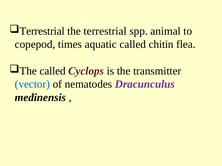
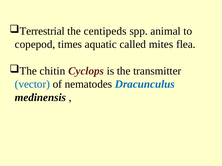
the terrestrial: terrestrial -> centipeds
chitin: chitin -> mites
The called: called -> chitin
Dracunculus colour: purple -> blue
